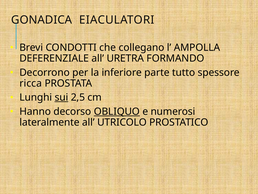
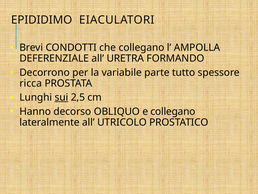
GONADICA: GONADICA -> EPIDIDIMO
inferiore: inferiore -> variabile
OBLIQUO underline: present -> none
e numerosi: numerosi -> collegano
